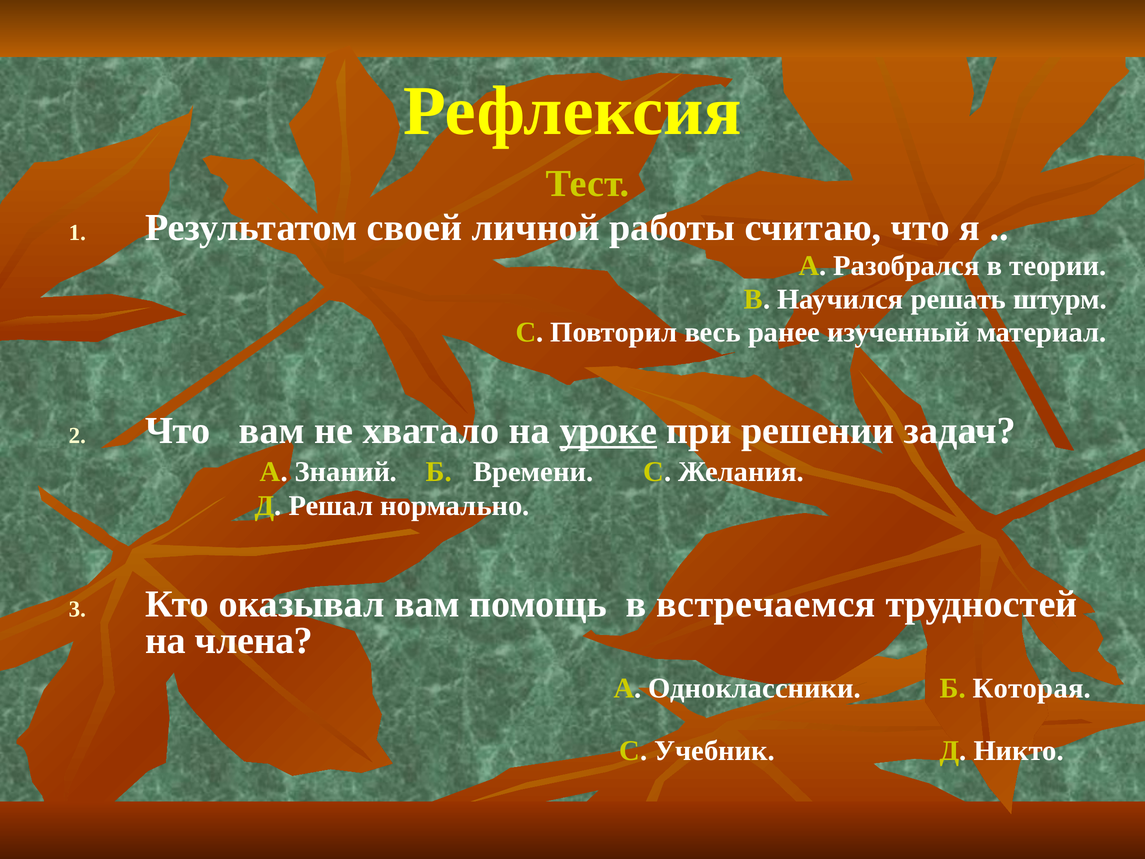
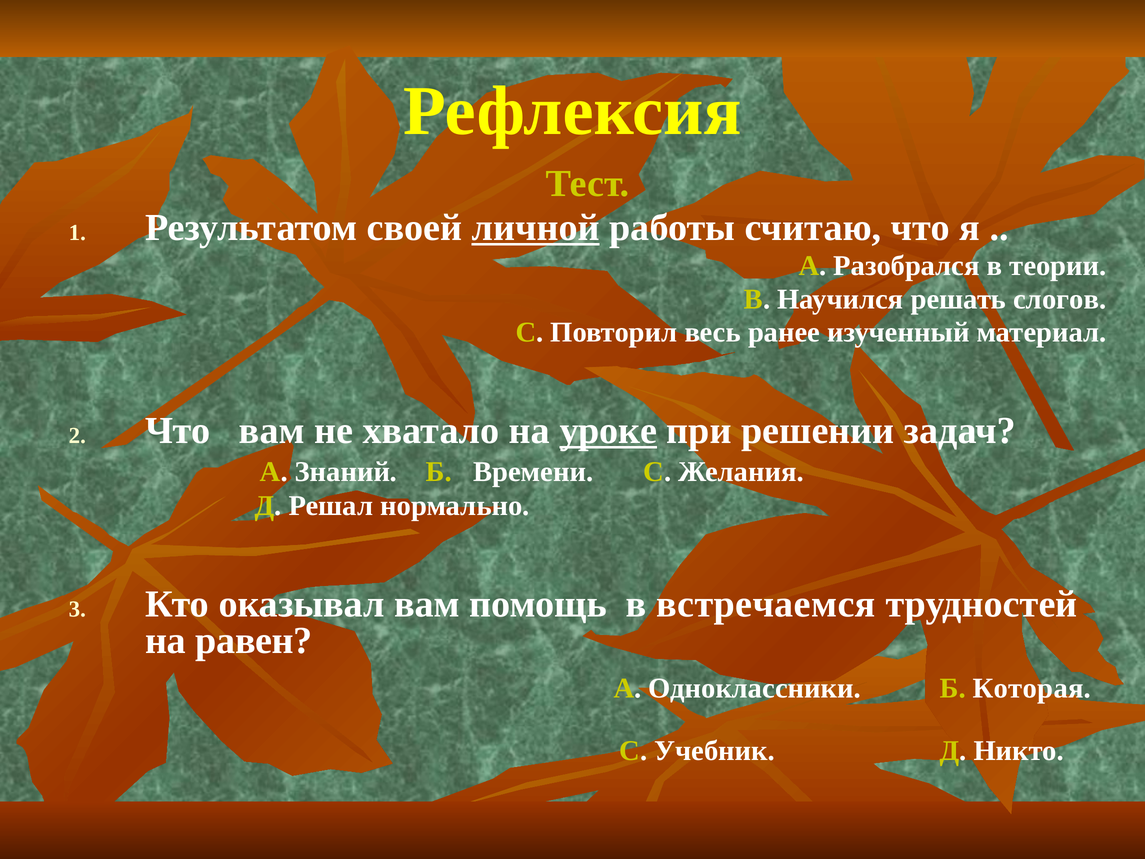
личной underline: none -> present
штурм: штурм -> слогов
члена: члена -> равен
